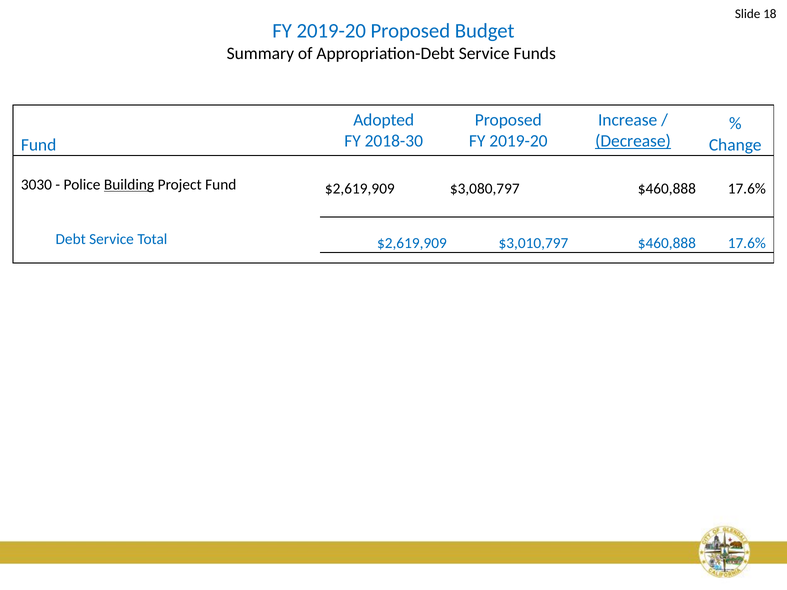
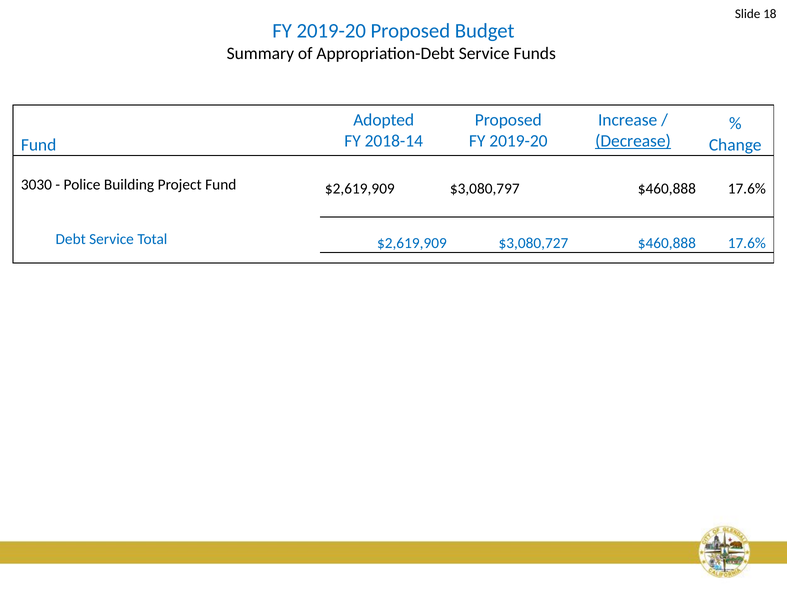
2018-30: 2018-30 -> 2018-14
Building underline: present -> none
$3,010,797: $3,010,797 -> $3,080,727
